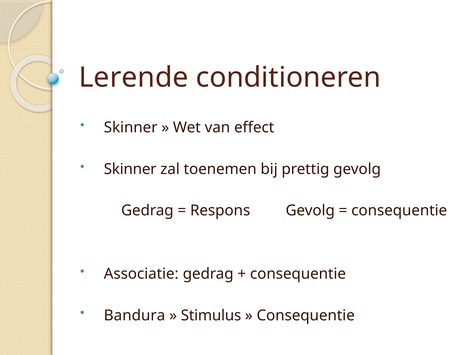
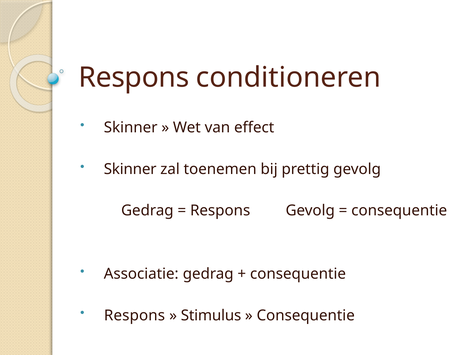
Lerende at (134, 77): Lerende -> Respons
Bandura at (135, 315): Bandura -> Respons
